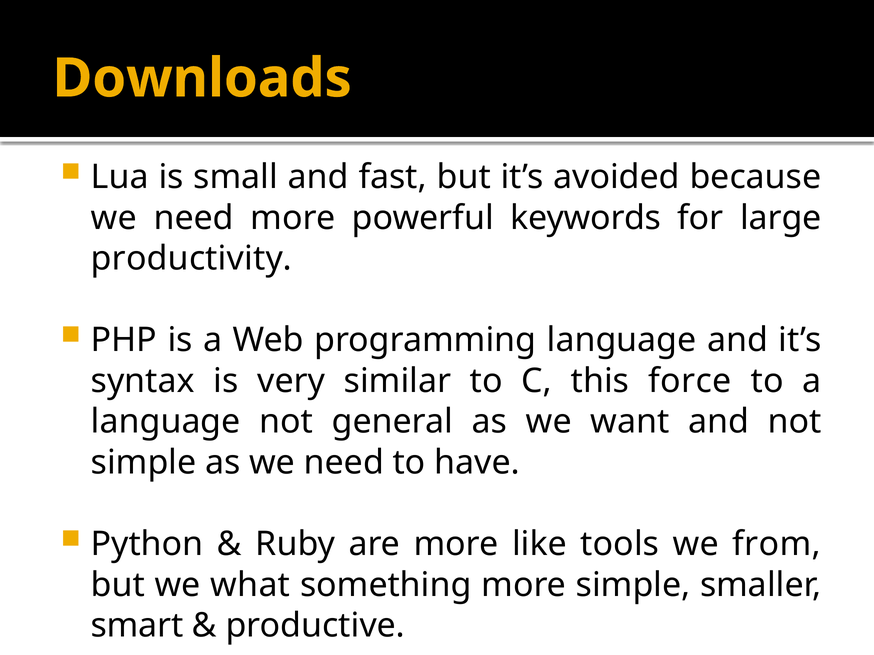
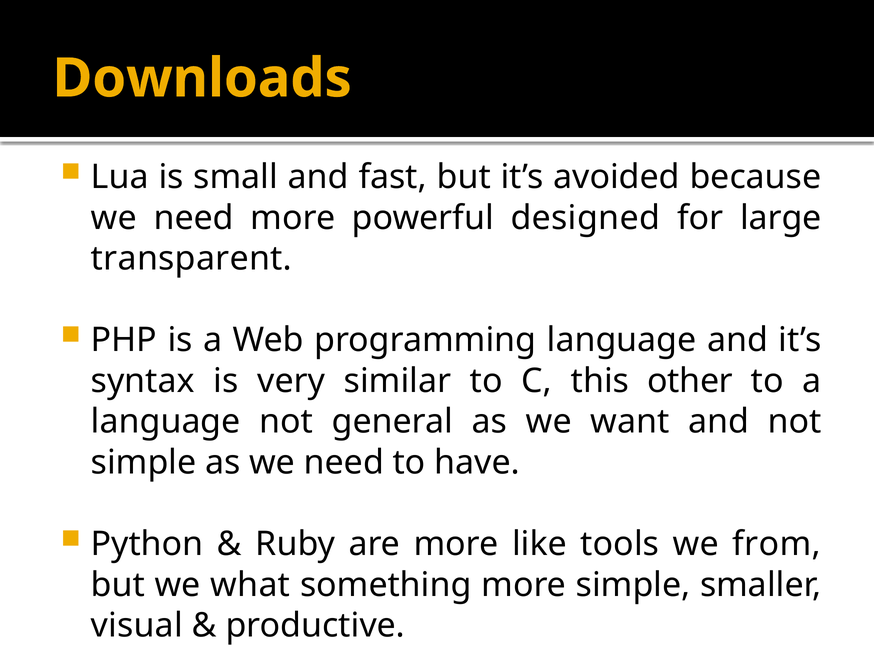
keywords: keywords -> designed
productivity: productivity -> transparent
force: force -> other
smart: smart -> visual
